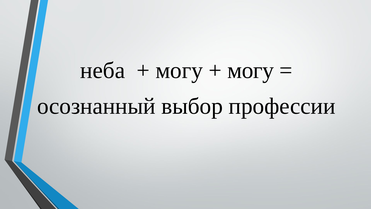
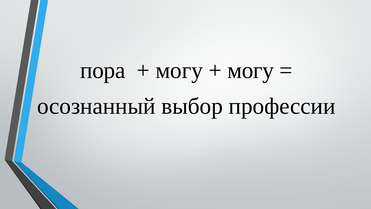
неба: неба -> пора
